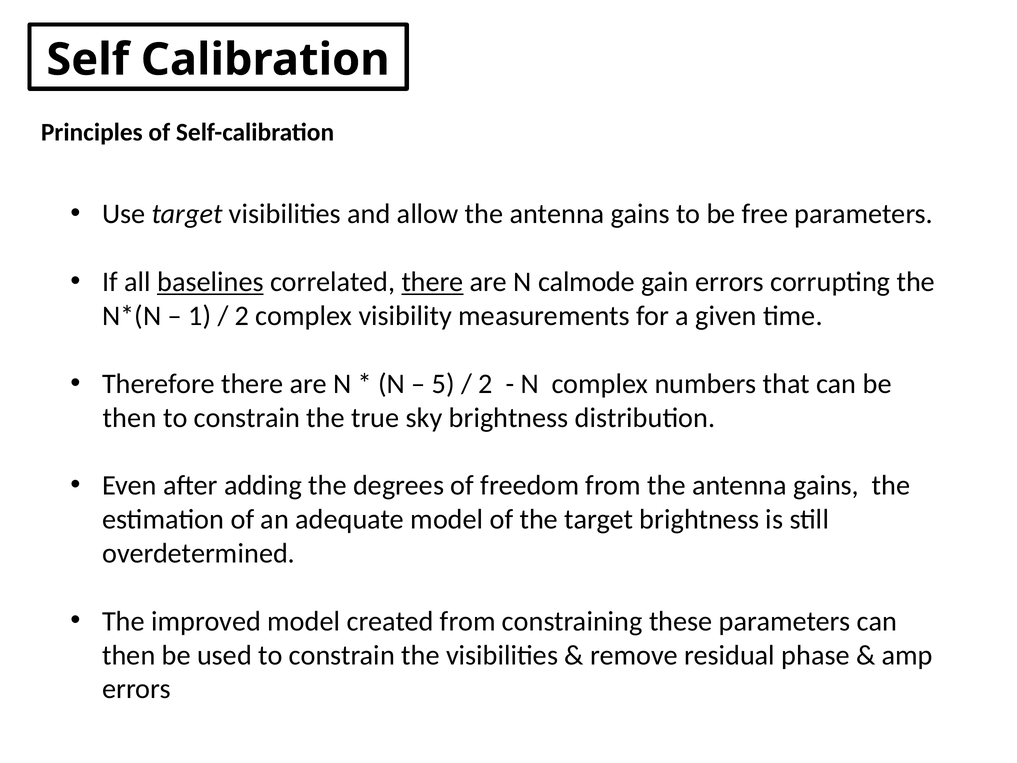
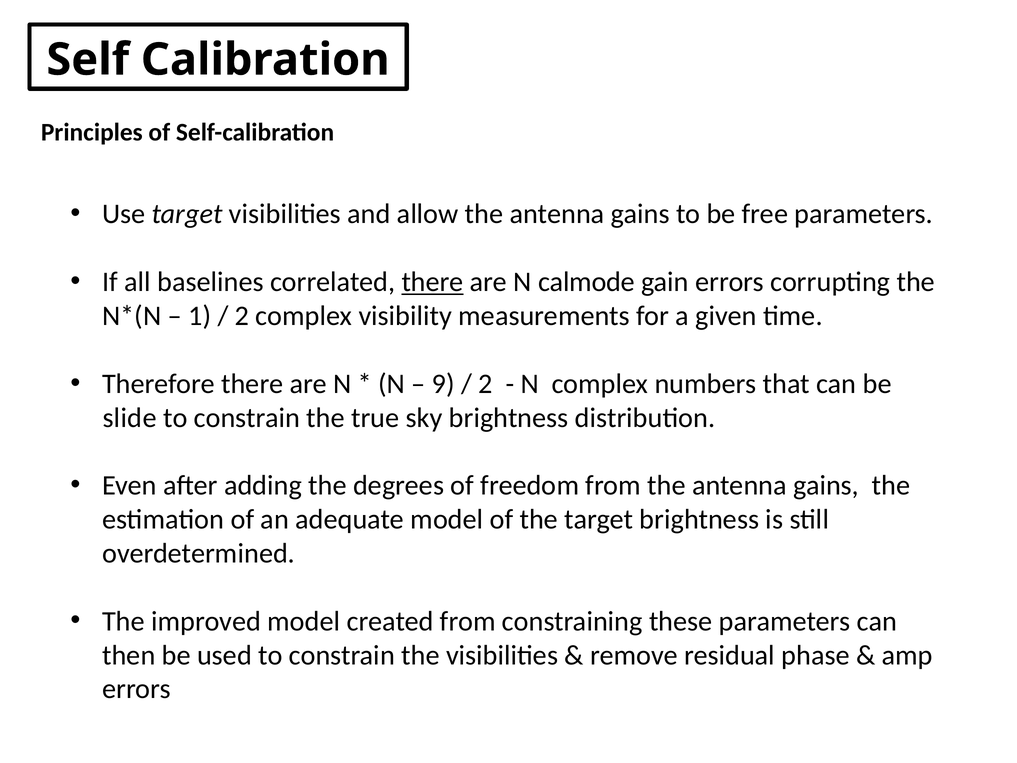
baselines underline: present -> none
5: 5 -> 9
then at (130, 418): then -> slide
